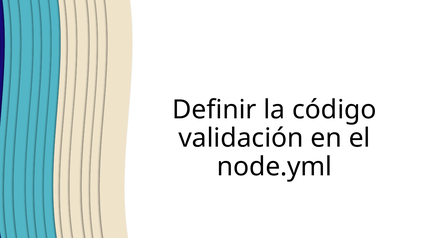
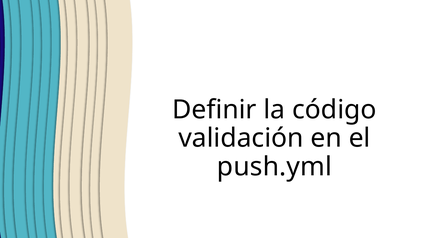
node.yml: node.yml -> push.yml
